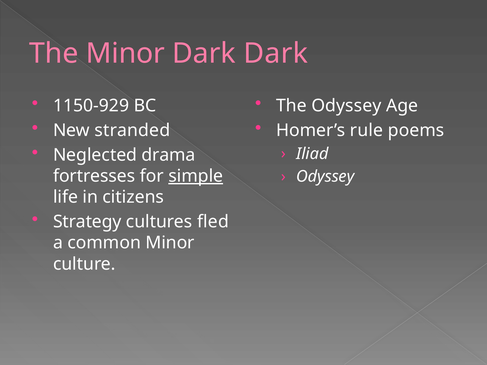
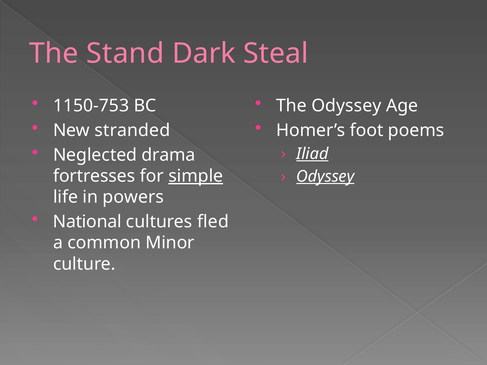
The Minor: Minor -> Stand
Dark Dark: Dark -> Steal
1150-929: 1150-929 -> 1150-753
rule: rule -> foot
Iliad underline: none -> present
Odyssey at (325, 177) underline: none -> present
citizens: citizens -> powers
Strategy: Strategy -> National
